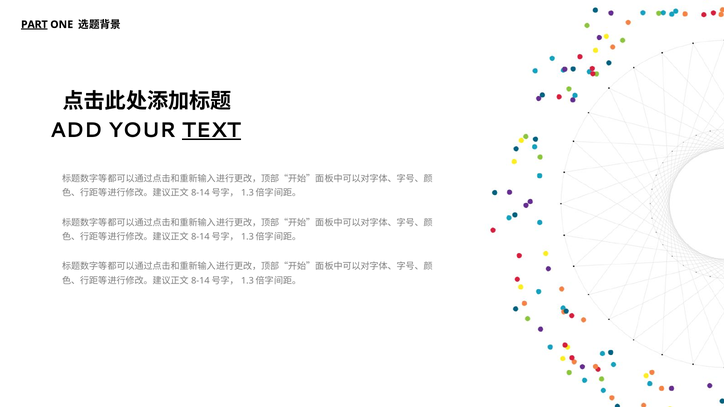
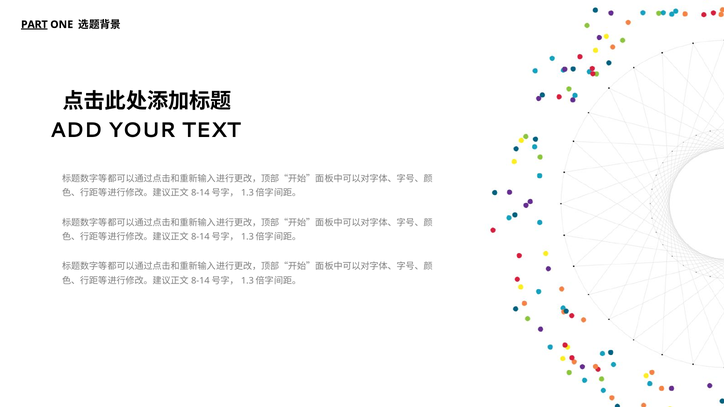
TEXT underline: present -> none
